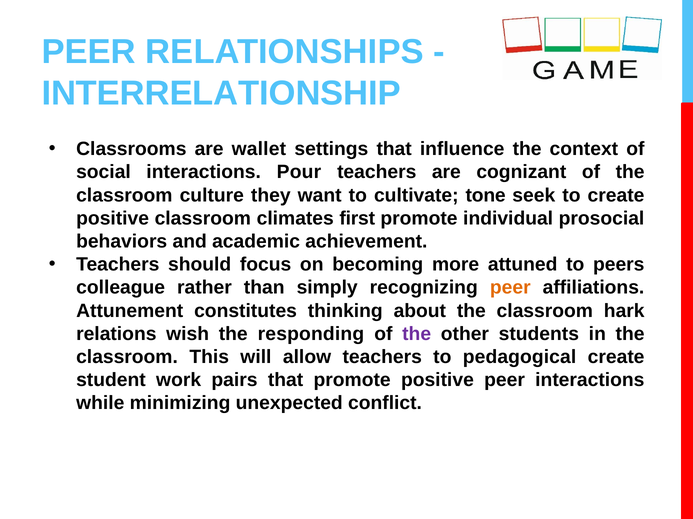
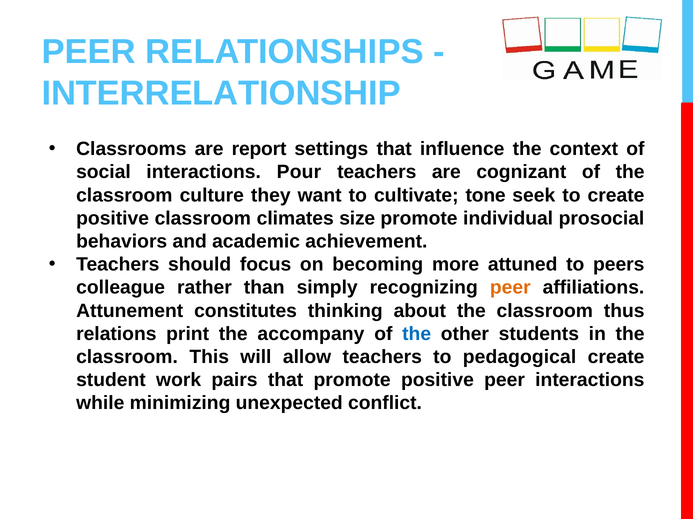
wallet: wallet -> report
first: first -> size
hark: hark -> thus
wish: wish -> print
responding: responding -> accompany
the at (417, 334) colour: purple -> blue
